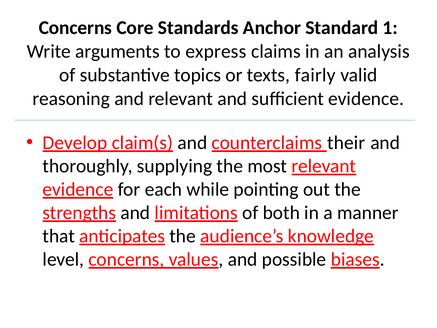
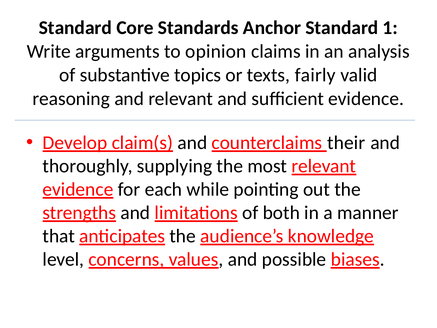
Concerns at (75, 28): Concerns -> Standard
express: express -> opinion
